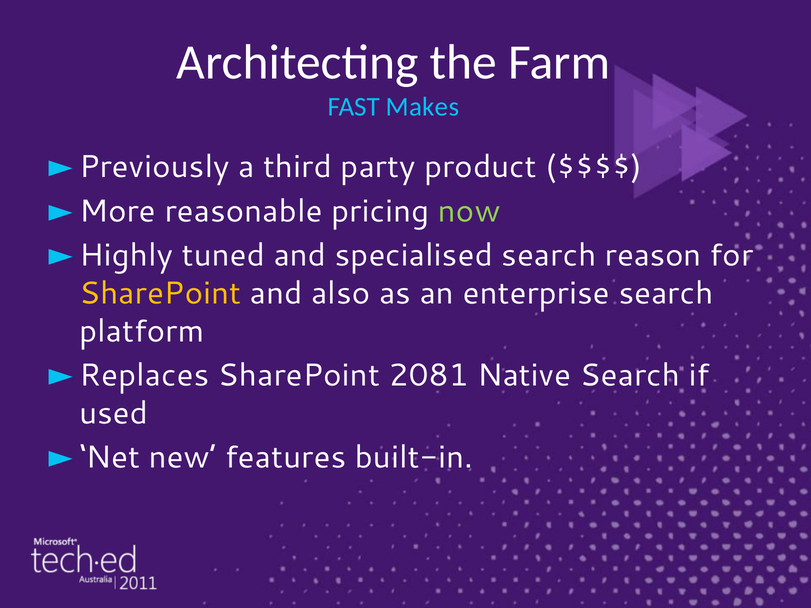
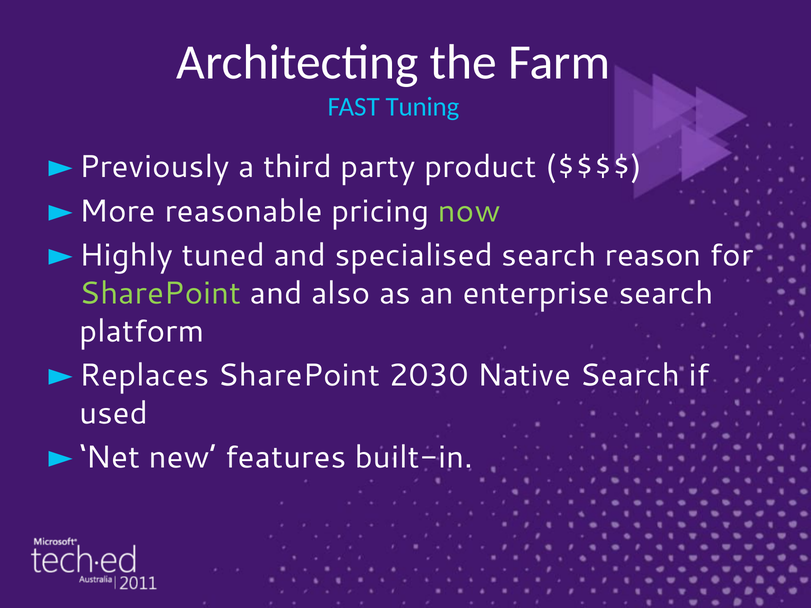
Makes: Makes -> Tuning
SharePoint at (160, 293) colour: yellow -> light green
2081: 2081 -> 2030
